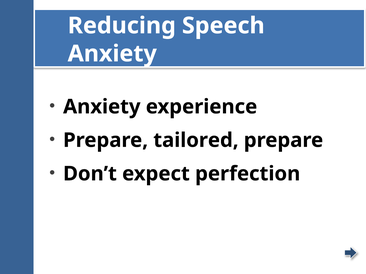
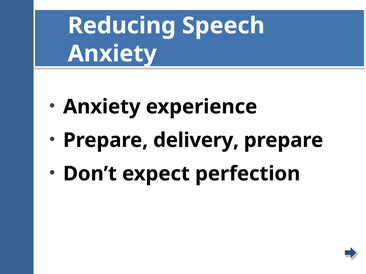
tailored: tailored -> delivery
